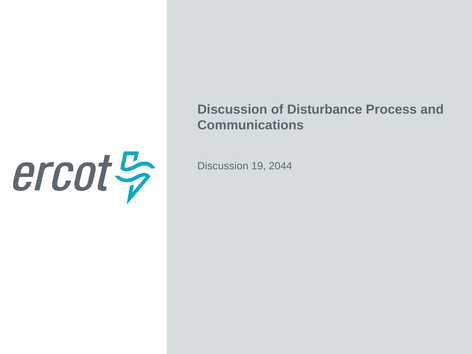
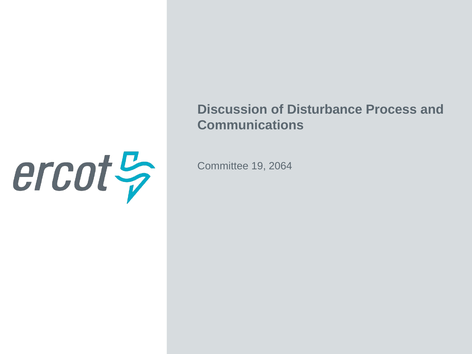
Discussion at (223, 166): Discussion -> Committee
2044: 2044 -> 2064
